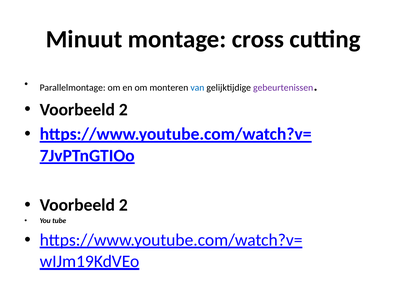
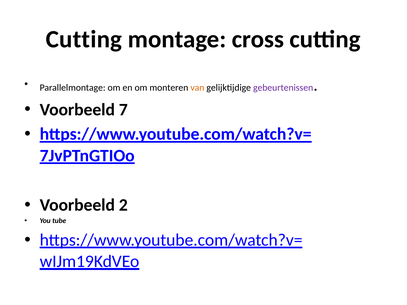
Minuut at (84, 39): Minuut -> Cutting
van colour: blue -> orange
2 at (123, 110): 2 -> 7
